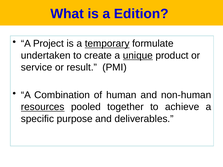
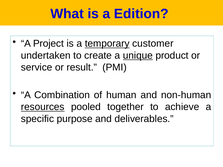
formulate: formulate -> customer
